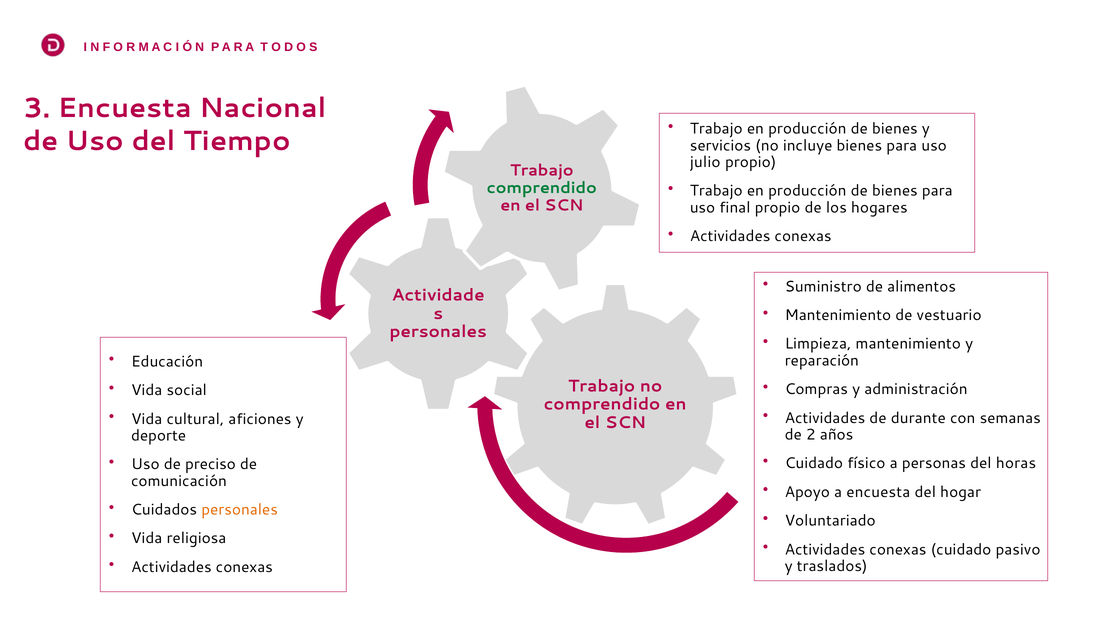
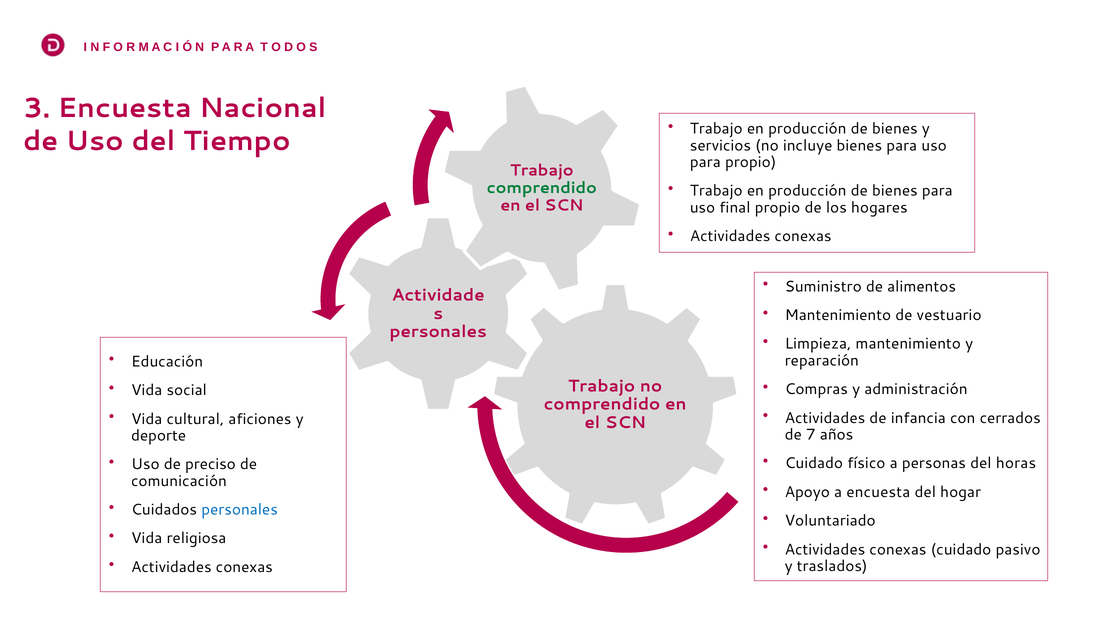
julio at (705, 162): julio -> para
durante: durante -> infancia
semanas: semanas -> cerrados
2: 2 -> 7
personales at (240, 510) colour: orange -> blue
